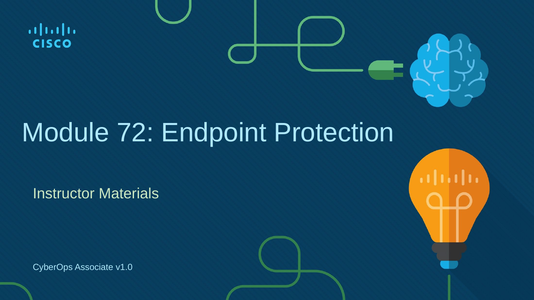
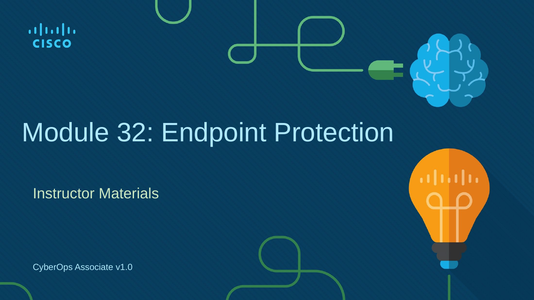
72: 72 -> 32
